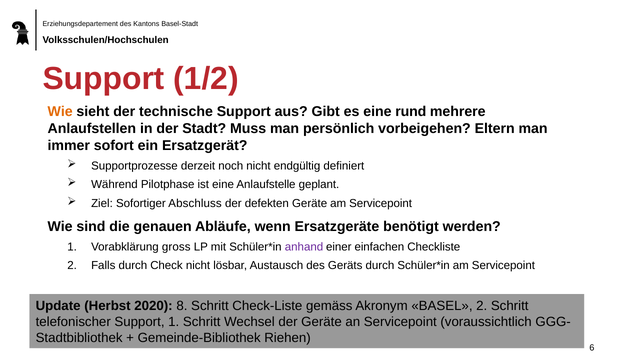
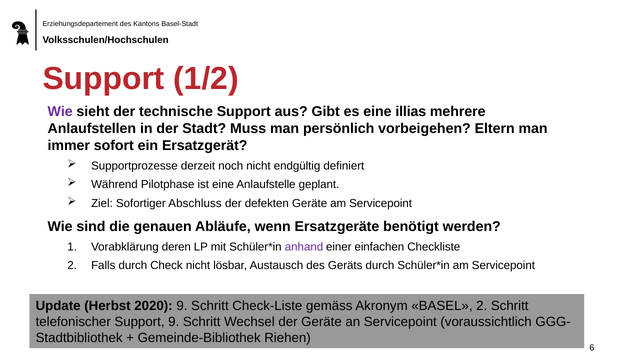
Wie at (60, 111) colour: orange -> purple
rund: rund -> illias
gross: gross -> deren
2020 8: 8 -> 9
Support 1: 1 -> 9
